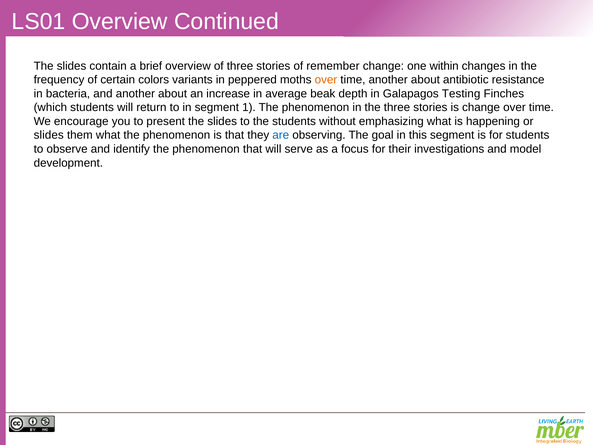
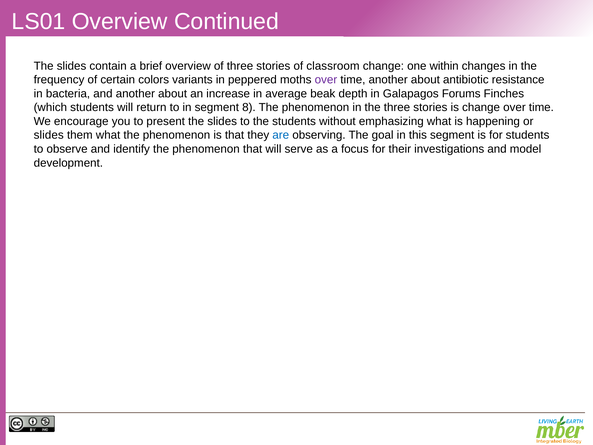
remember: remember -> classroom
over at (326, 80) colour: orange -> purple
Testing: Testing -> Forums
1: 1 -> 8
